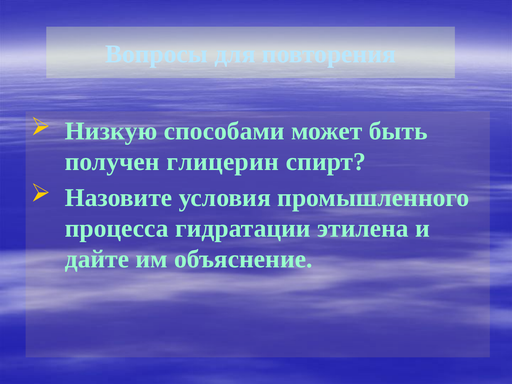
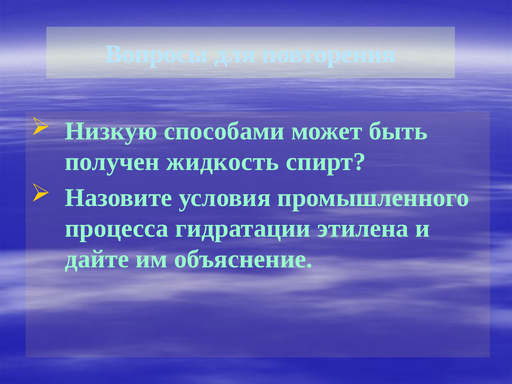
глицерин: глицерин -> жидкость
